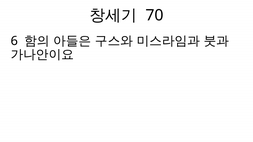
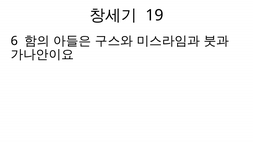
70: 70 -> 19
